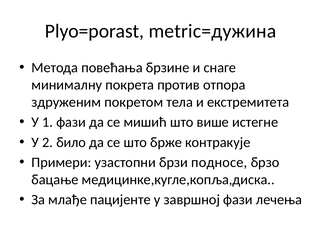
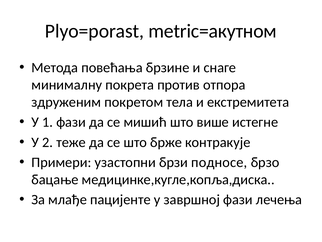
metric=дужина: metric=дужина -> metric=акутном
било: било -> теже
